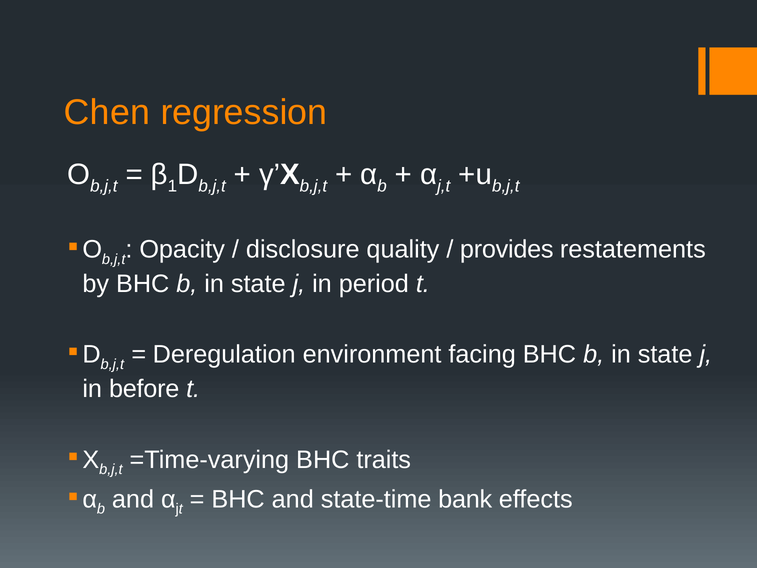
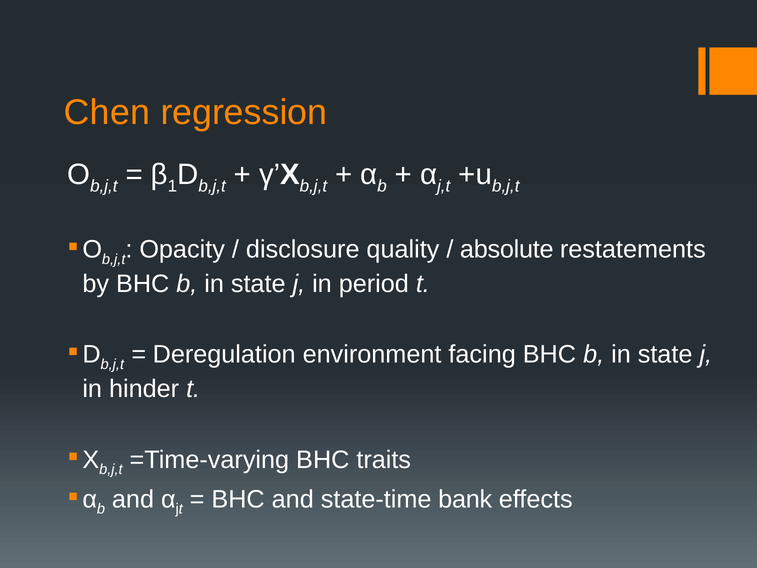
provides: provides -> absolute
before: before -> hinder
